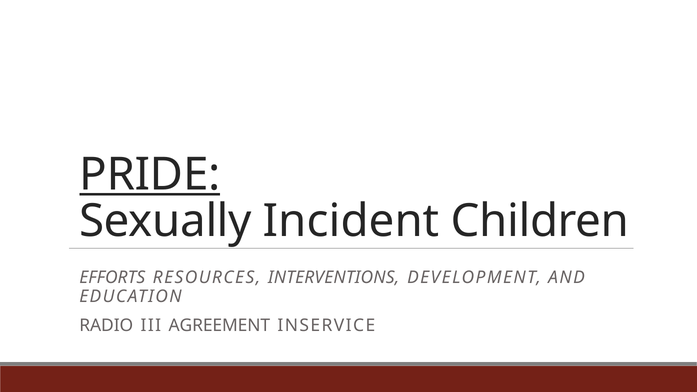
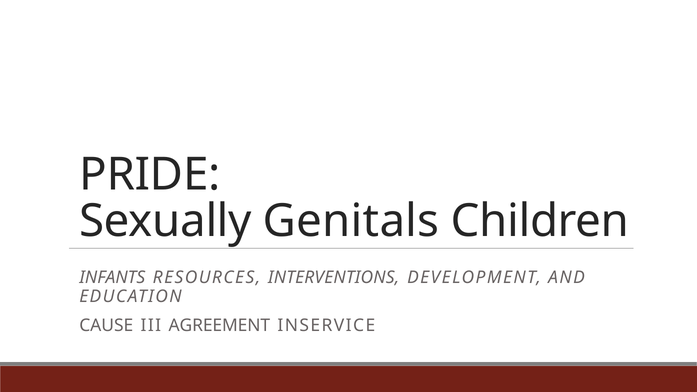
PRIDE underline: present -> none
Incident: Incident -> Genitals
EFFORTS: EFFORTS -> INFANTS
RADIO: RADIO -> CAUSE
